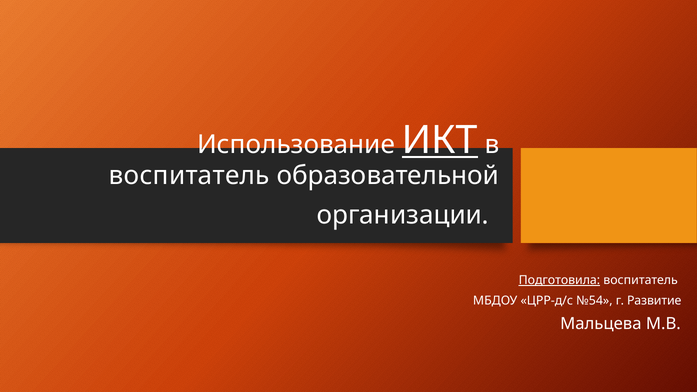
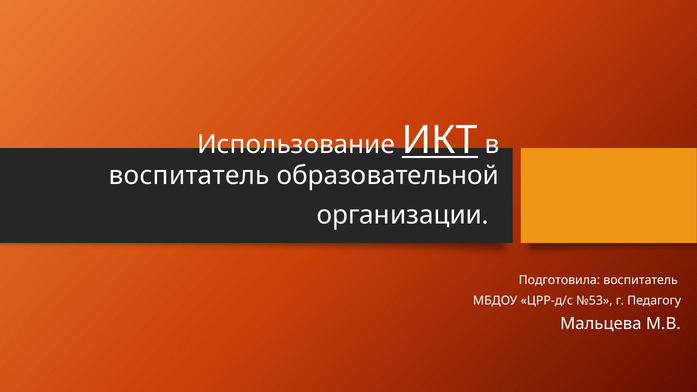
Подготовила underline: present -> none
№54: №54 -> №53
Развитие: Развитие -> Педагогу
